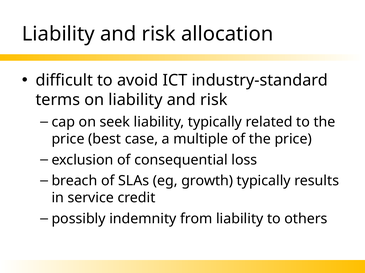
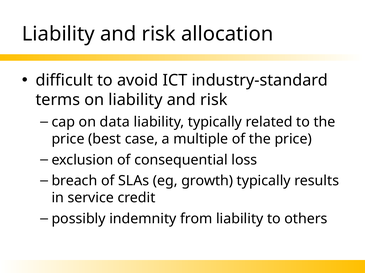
seek: seek -> data
